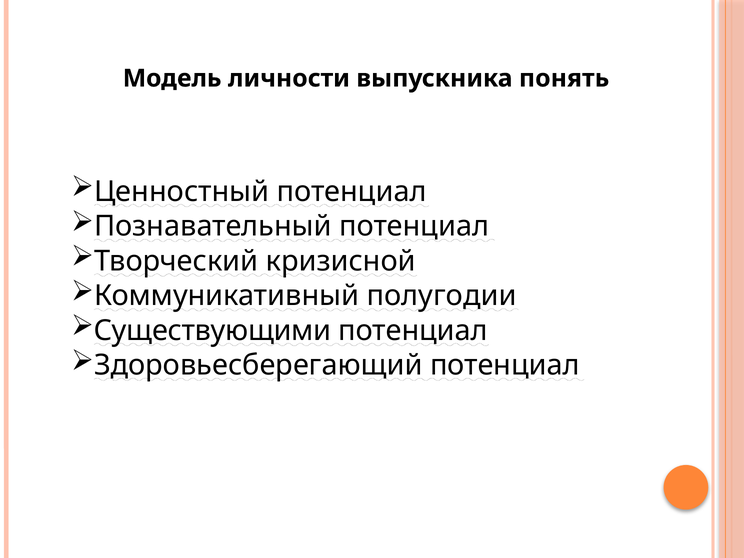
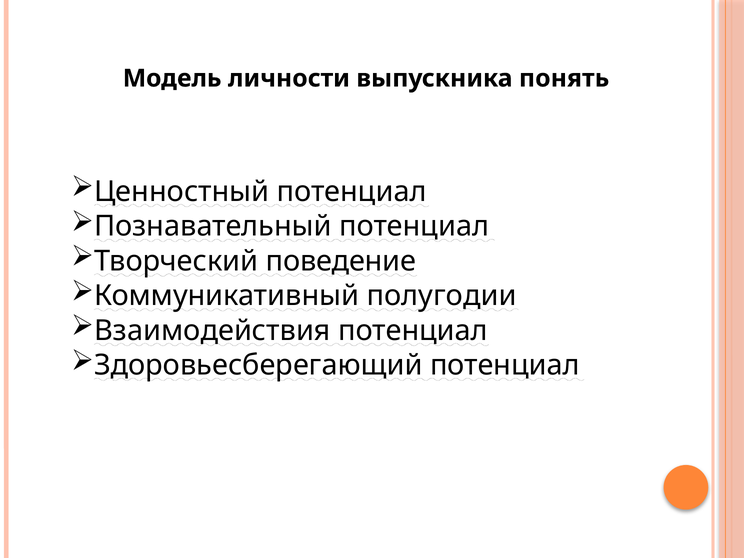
кризисной: кризисной -> поведение
Существующими: Существующими -> Взаимодействия
